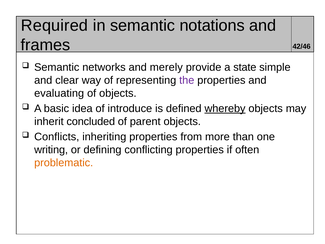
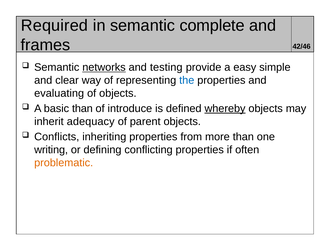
notations: notations -> complete
networks underline: none -> present
merely: merely -> testing
state: state -> easy
the colour: purple -> blue
basic idea: idea -> than
concluded: concluded -> adequacy
